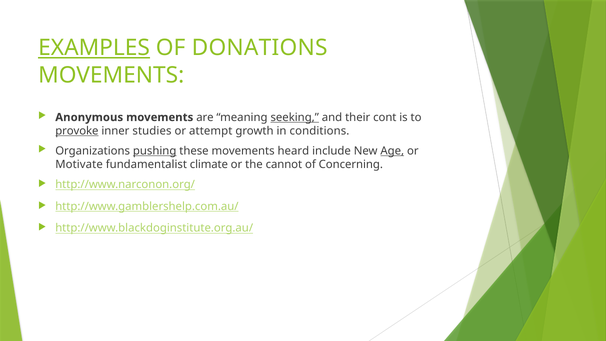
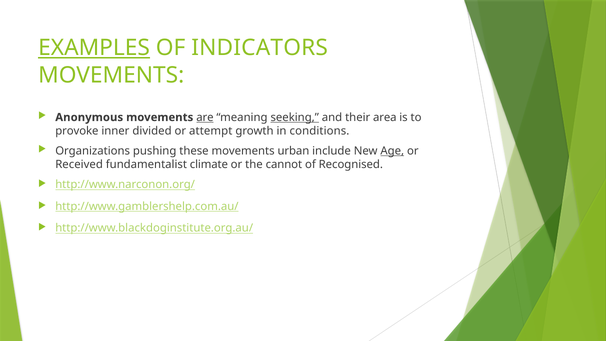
DONATIONS: DONATIONS -> INDICATORS
are underline: none -> present
cont: cont -> area
provoke underline: present -> none
studies: studies -> divided
pushing underline: present -> none
heard: heard -> urban
Motivate: Motivate -> Received
Concerning: Concerning -> Recognised
